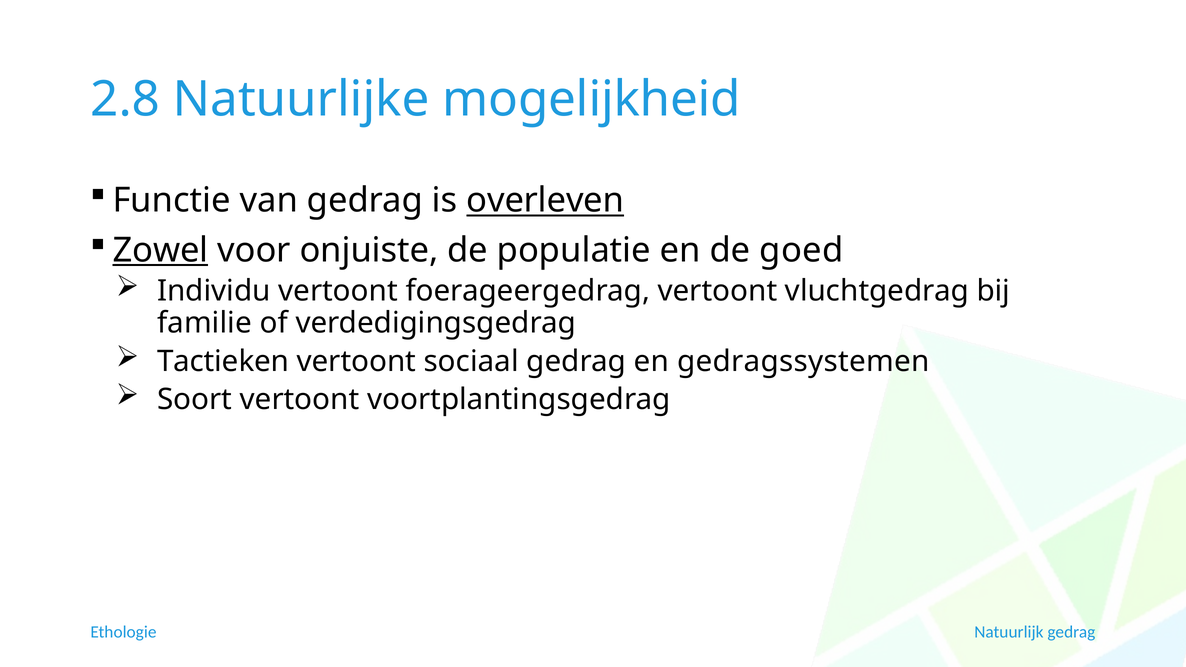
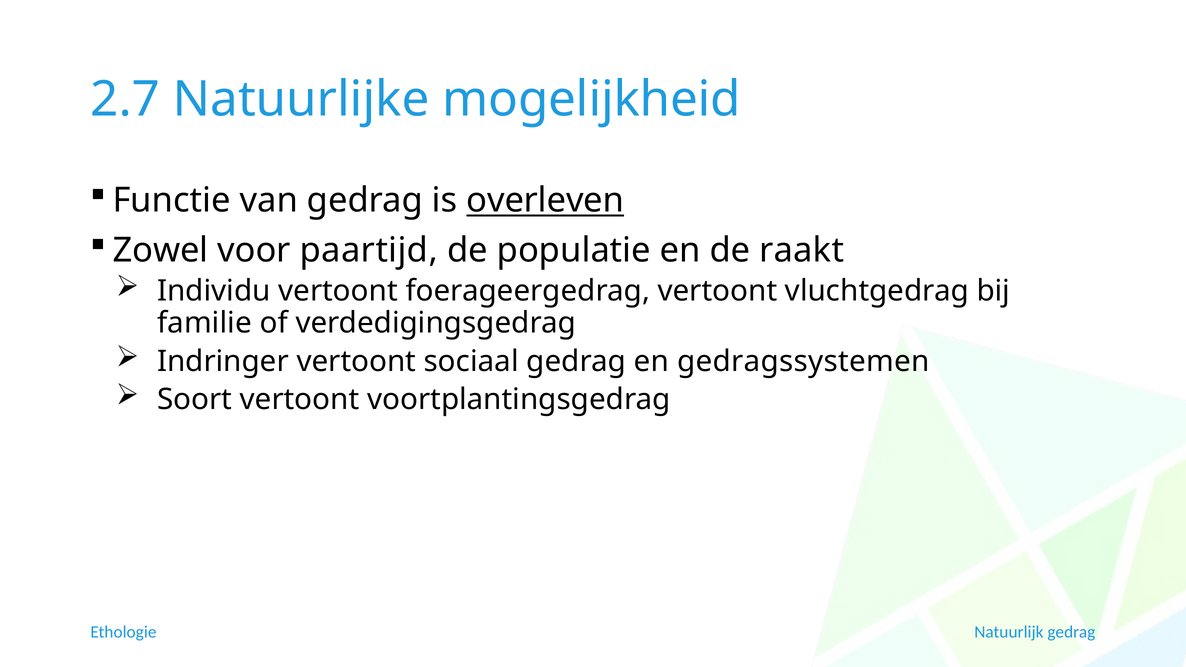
2.8: 2.8 -> 2.7
Zowel underline: present -> none
onjuiste: onjuiste -> paartijd
goed: goed -> raakt
Tactieken: Tactieken -> Indringer
